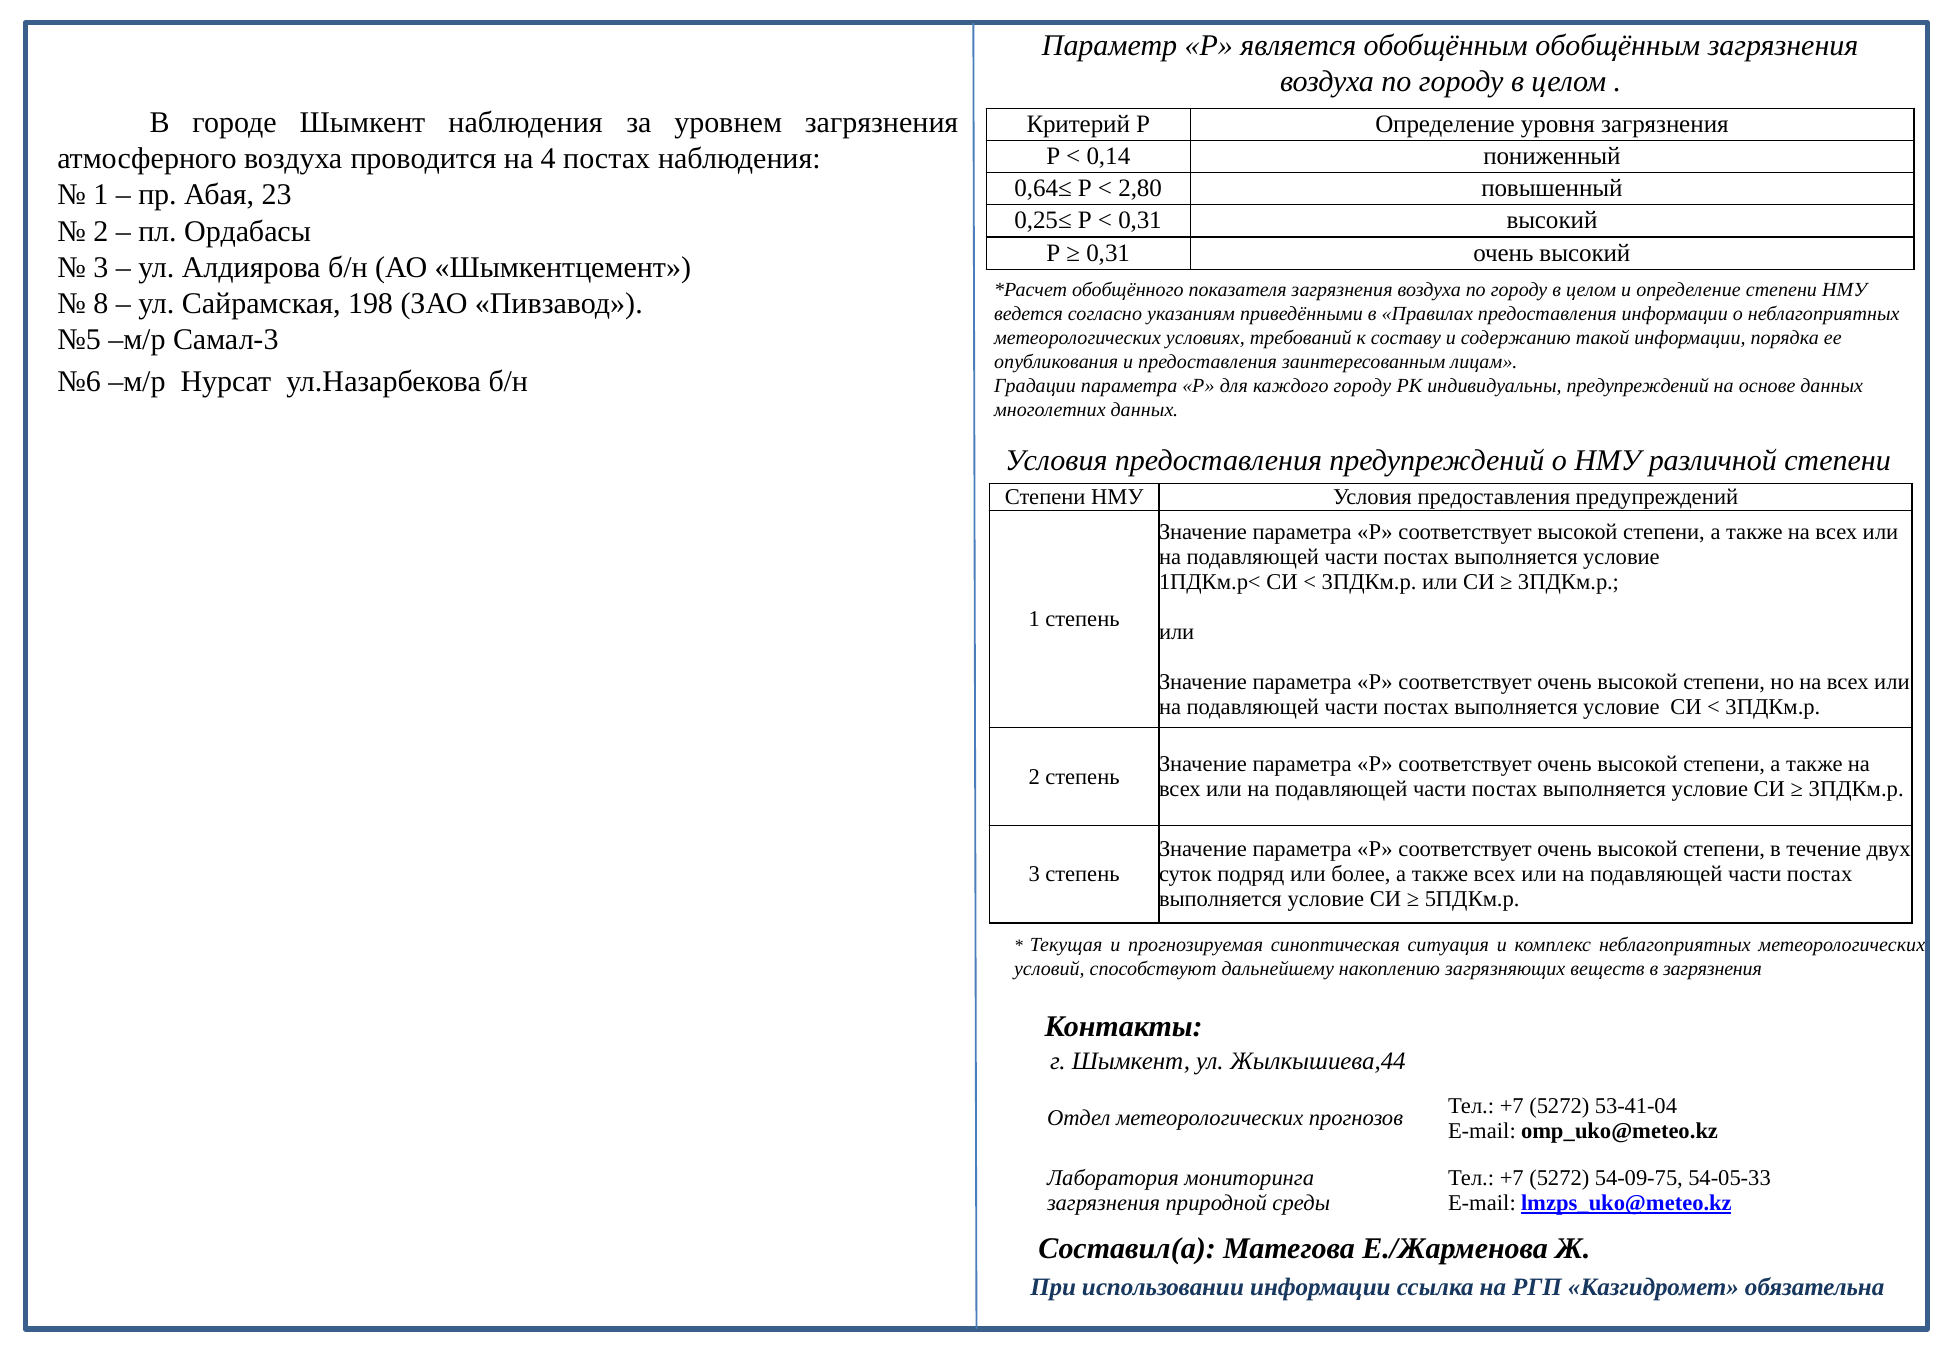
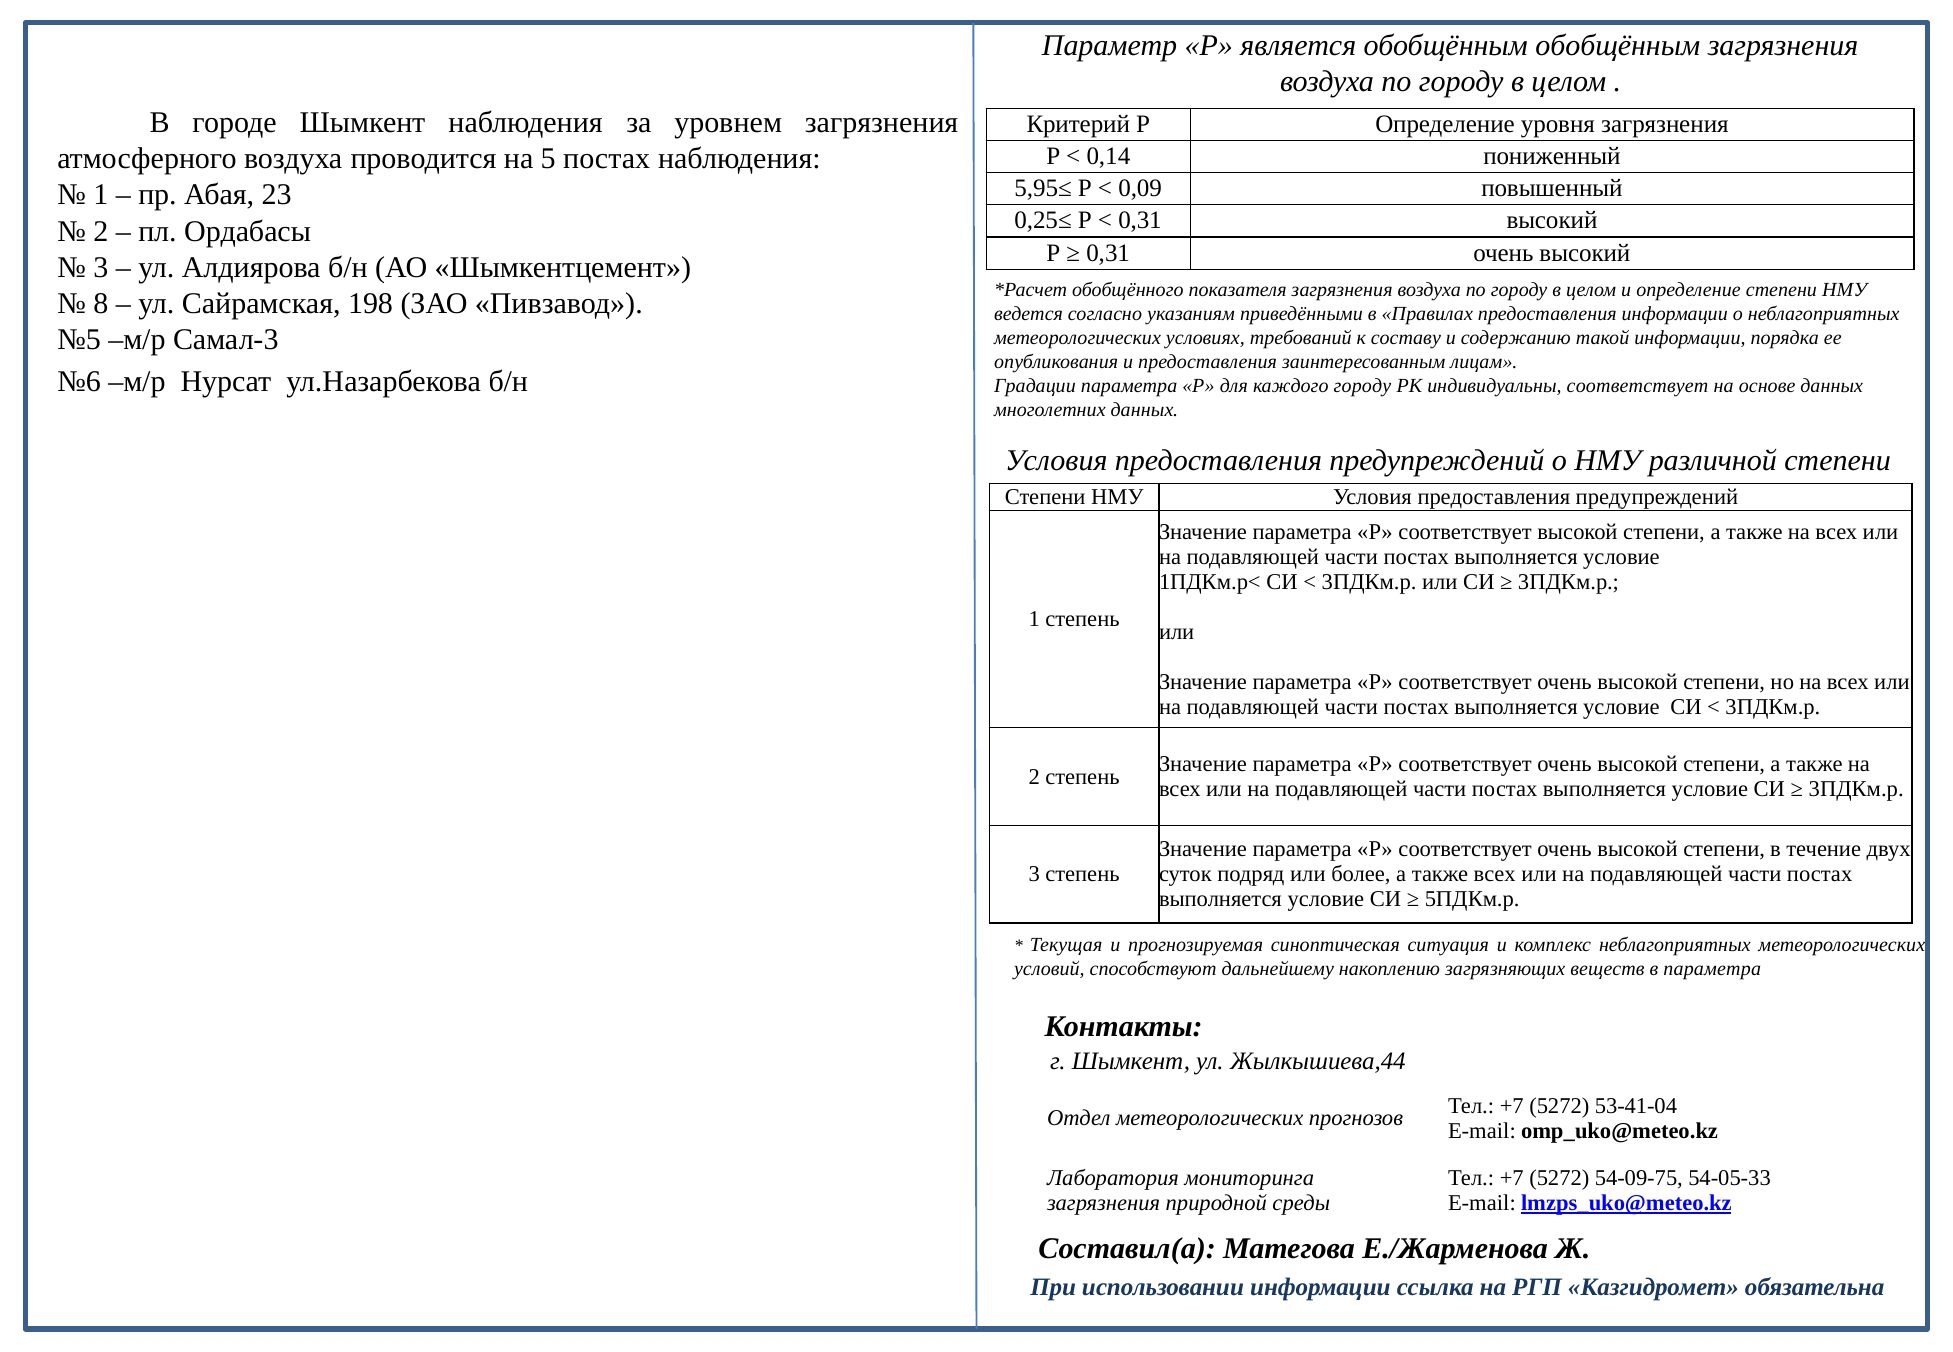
4: 4 -> 5
0,64≤: 0,64≤ -> 5,95≤
2,80: 2,80 -> 0,09
индивидуальны предупреждений: предупреждений -> соответствует
в загрязнения: загрязнения -> параметра
